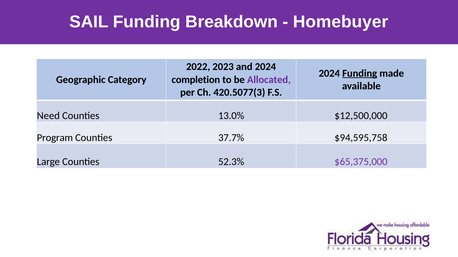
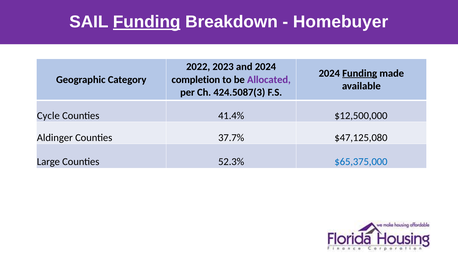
Funding at (147, 22) underline: none -> present
420.5077(3: 420.5077(3 -> 424.5087(3
Need: Need -> Cycle
13.0%: 13.0% -> 41.4%
Program: Program -> Aldinger
$94,595,758: $94,595,758 -> $47,125,080
$65,375,000 colour: purple -> blue
